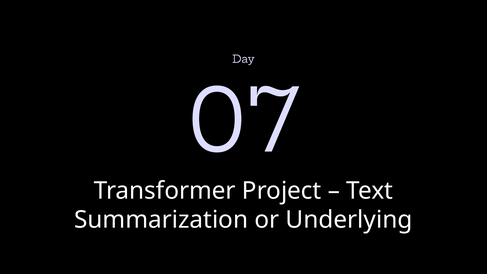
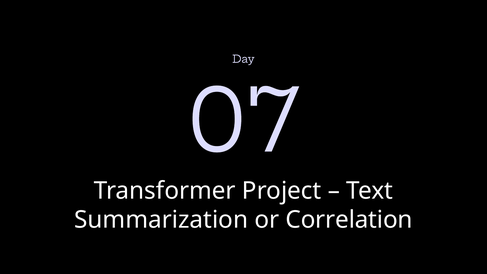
Underlying: Underlying -> Correlation
